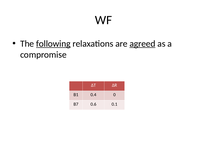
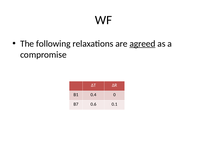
following underline: present -> none
